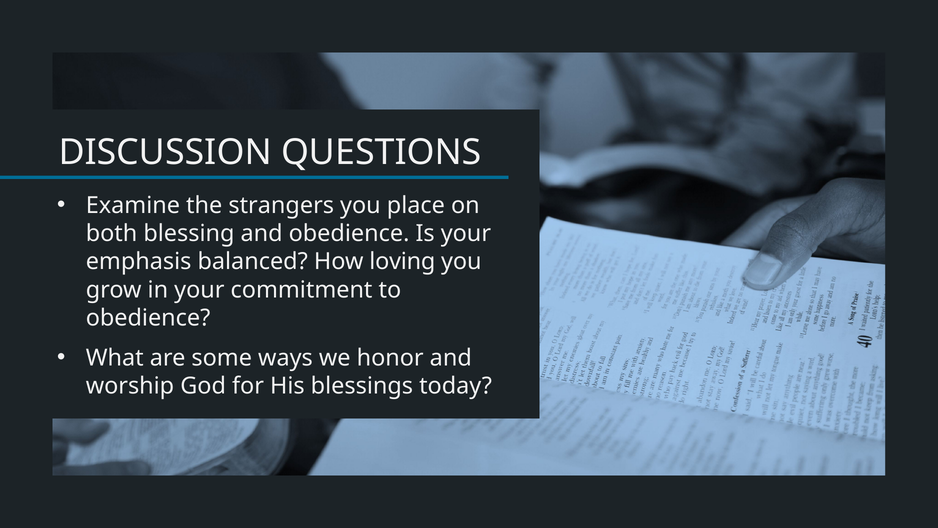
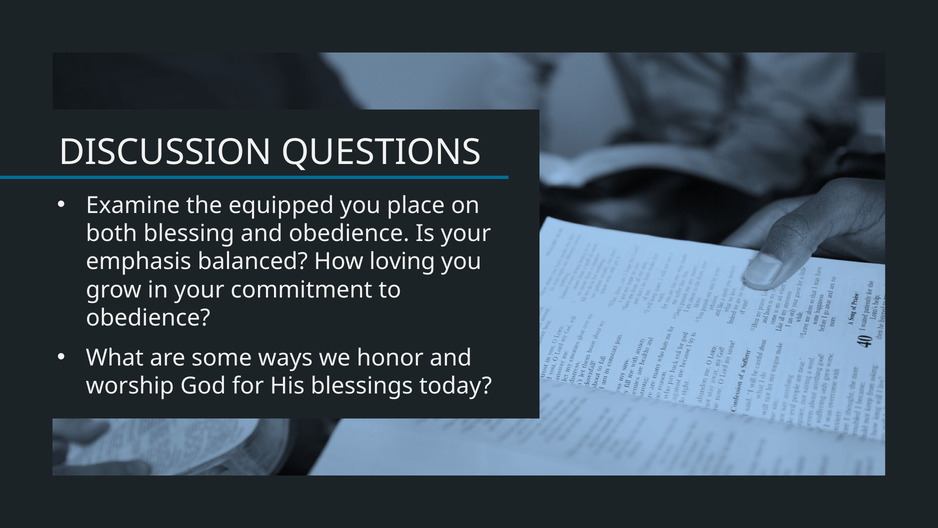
strangers: strangers -> equipped
